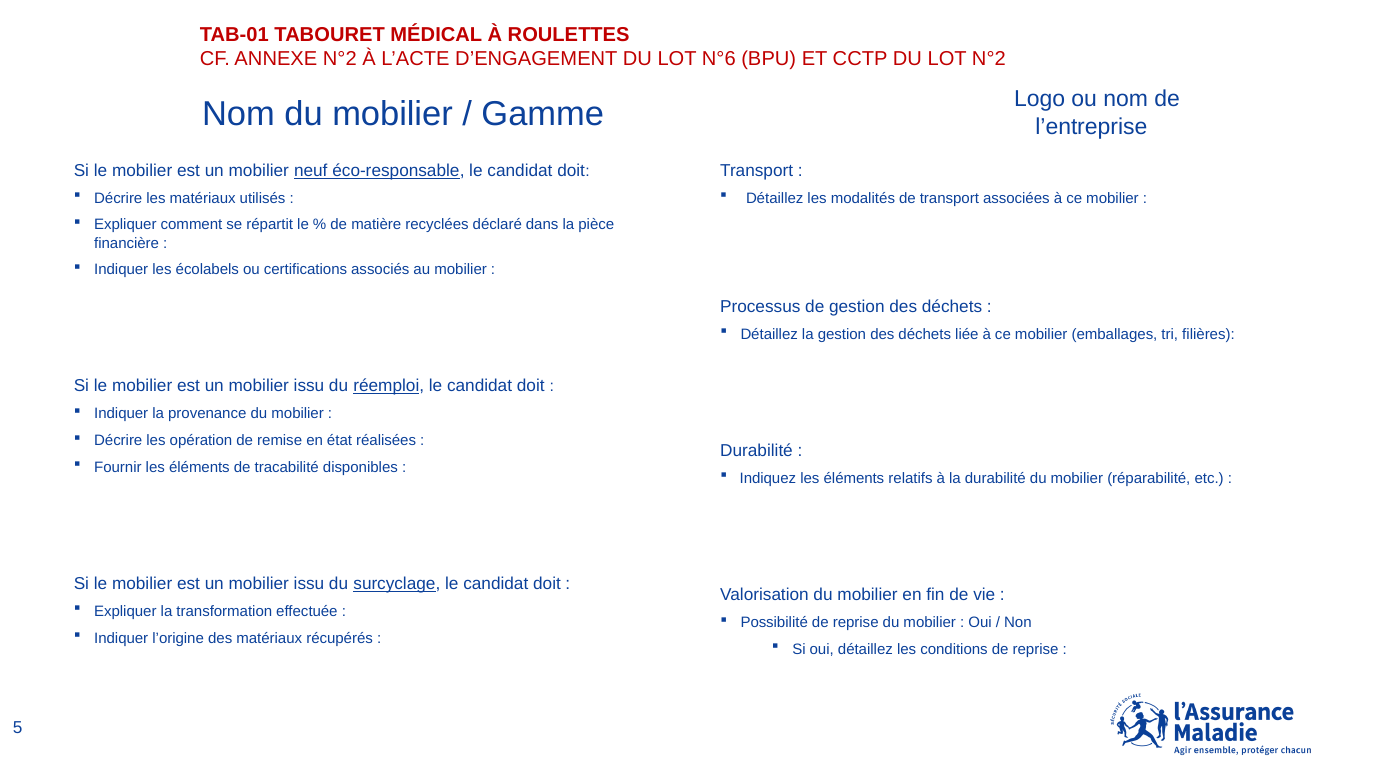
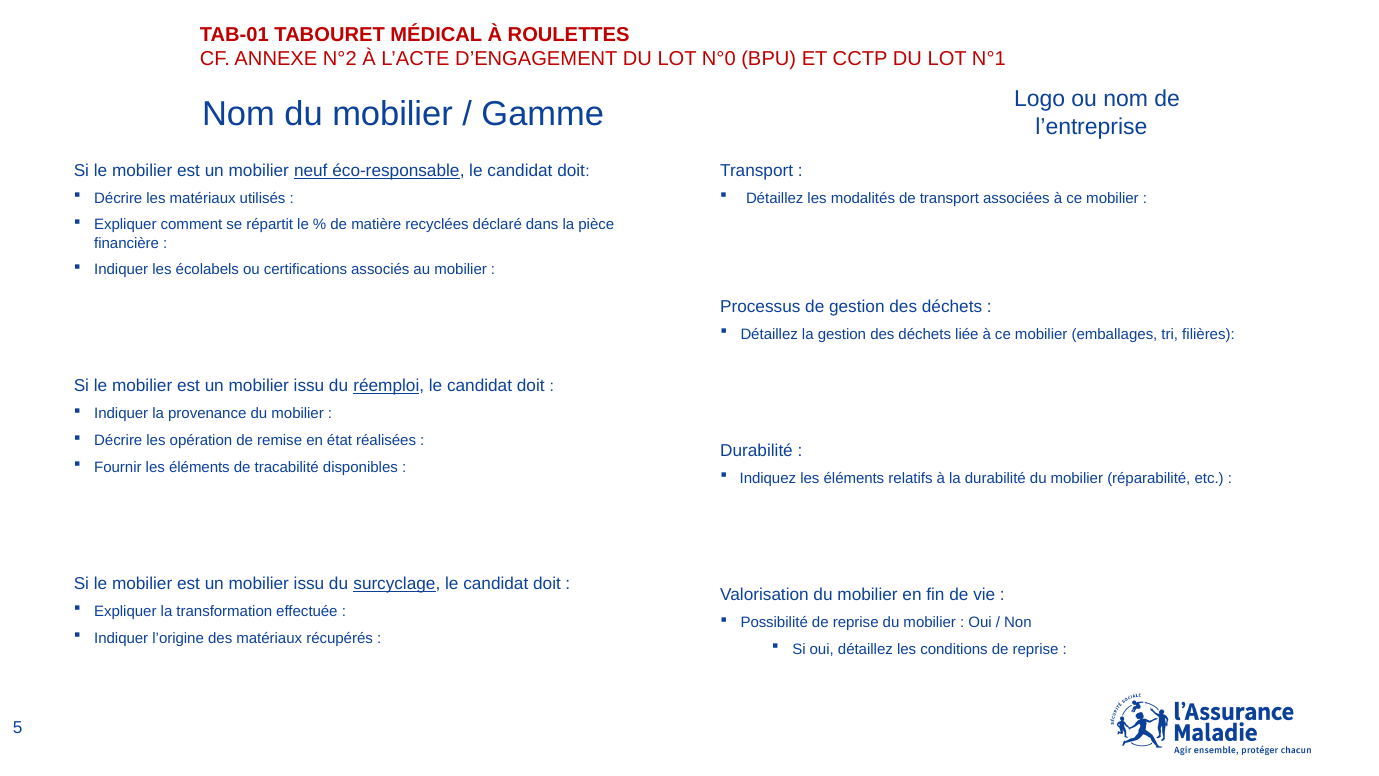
N°6: N°6 -> N°0
LOT N°2: N°2 -> N°1
